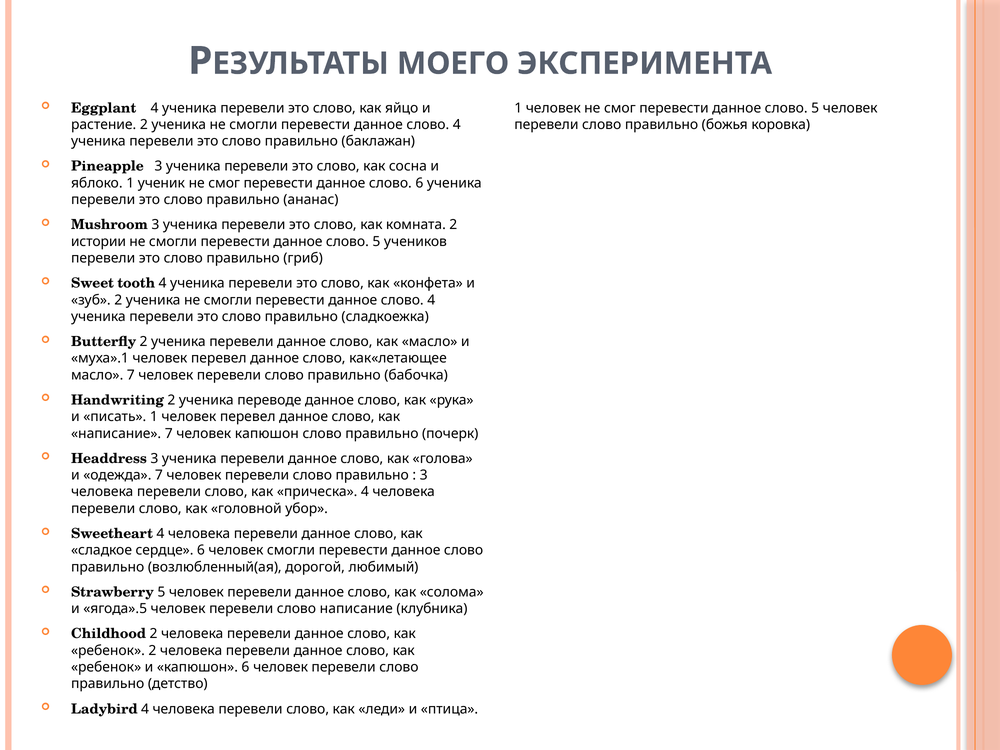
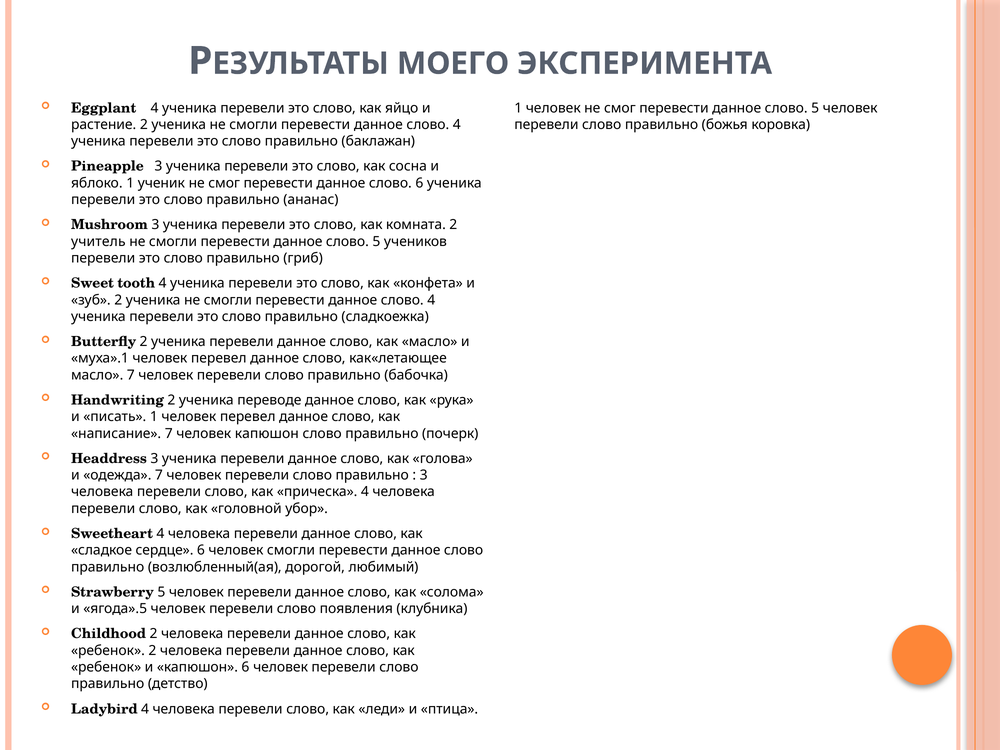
истории: истории -> учитель
слово написание: написание -> появления
